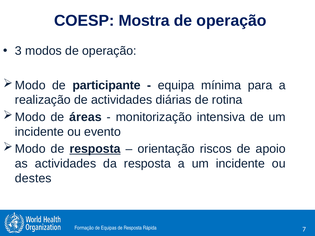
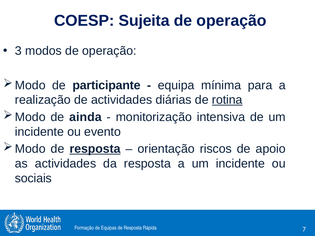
Mostra: Mostra -> Sujeita
rotina underline: none -> present
áreas: áreas -> ainda
destes: destes -> sociais
